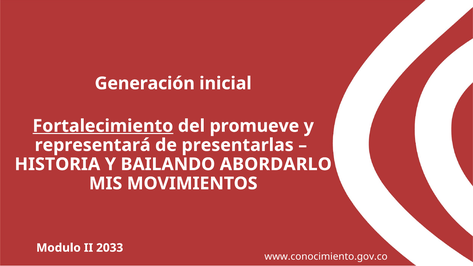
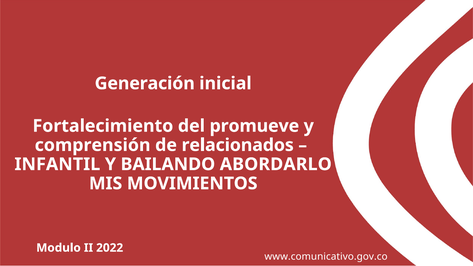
Fortalecimiento underline: present -> none
representará: representará -> comprensión
presentarlas: presentarlas -> relacionados
HISTORIA: HISTORIA -> INFANTIL
2033: 2033 -> 2022
www.conocimiento.gov.co: www.conocimiento.gov.co -> www.comunicativo.gov.co
